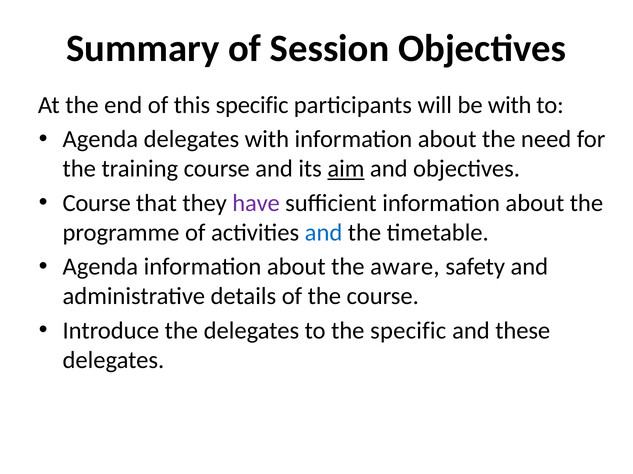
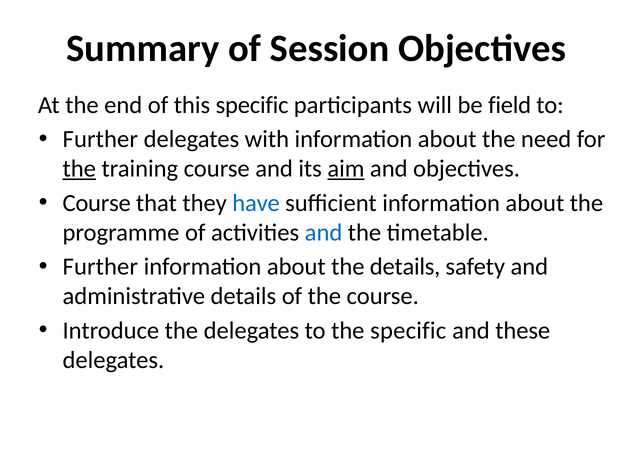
be with: with -> field
Agenda at (100, 139): Agenda -> Further
the at (79, 169) underline: none -> present
have colour: purple -> blue
Agenda at (100, 267): Agenda -> Further
the aware: aware -> details
